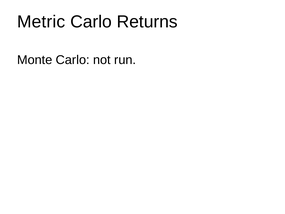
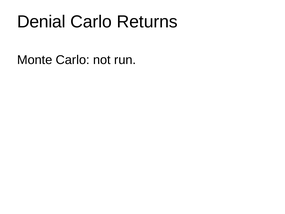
Metric: Metric -> Denial
